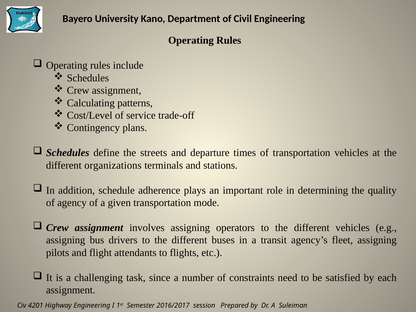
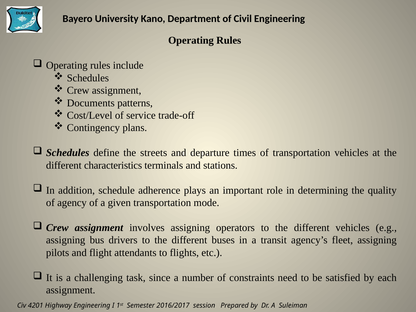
Calculating: Calculating -> Documents
organizations: organizations -> characteristics
